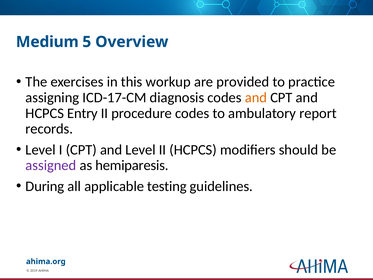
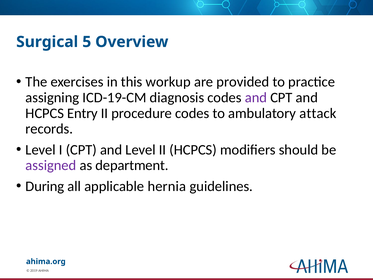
Medium: Medium -> Surgical
ICD-17-CM: ICD-17-CM -> ICD-19-CM
and at (256, 98) colour: orange -> purple
report: report -> attack
hemiparesis: hemiparesis -> department
testing: testing -> hernia
